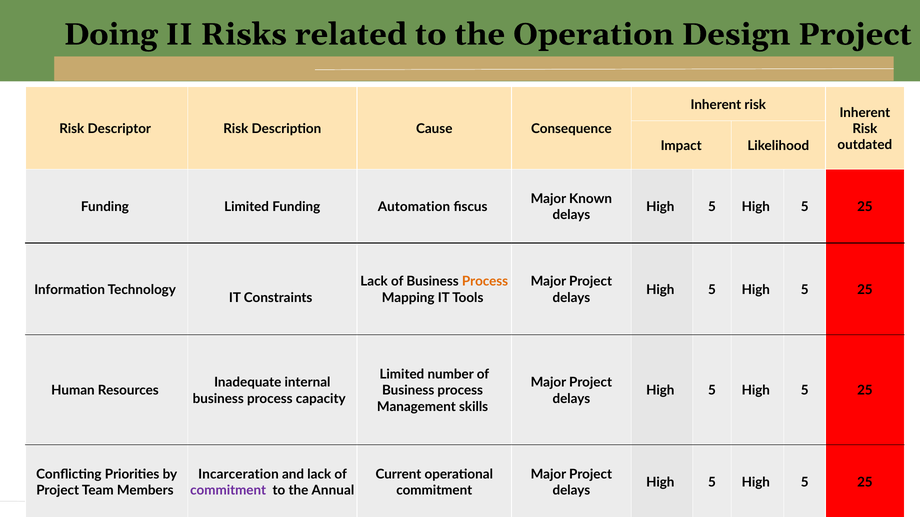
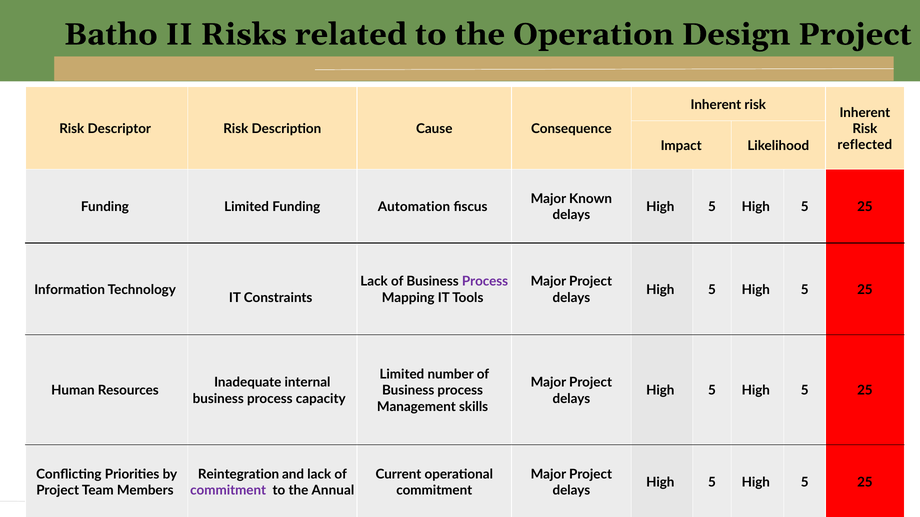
Doing: Doing -> Batho
outdated: outdated -> reflected
Process at (485, 282) colour: orange -> purple
Incarceration: Incarceration -> Reintegration
